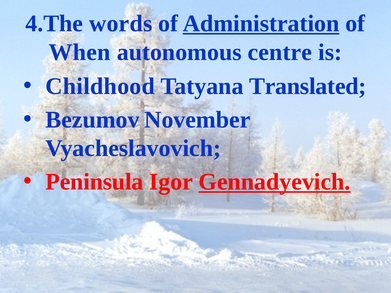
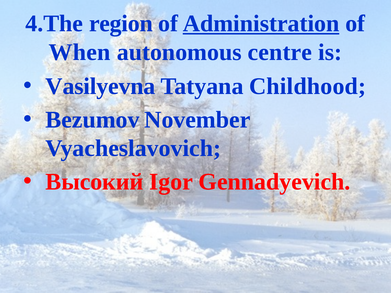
words: words -> region
Childhood: Childhood -> Vasilyevna
Translated: Translated -> Childhood
Peninsula: Peninsula -> Высокий
Gennadyevich underline: present -> none
